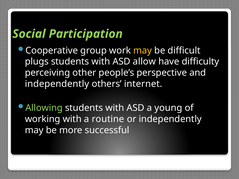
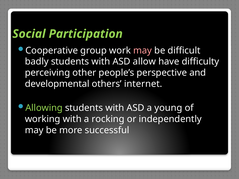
may at (143, 51) colour: yellow -> pink
plugs: plugs -> badly
independently at (57, 84): independently -> developmental
routine: routine -> rocking
